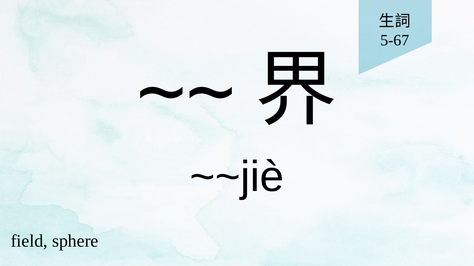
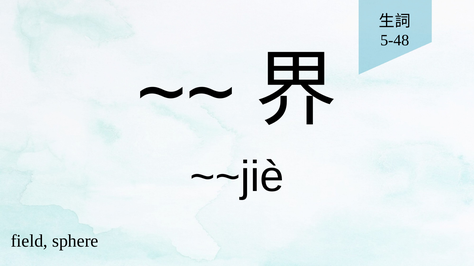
5-67: 5-67 -> 5-48
